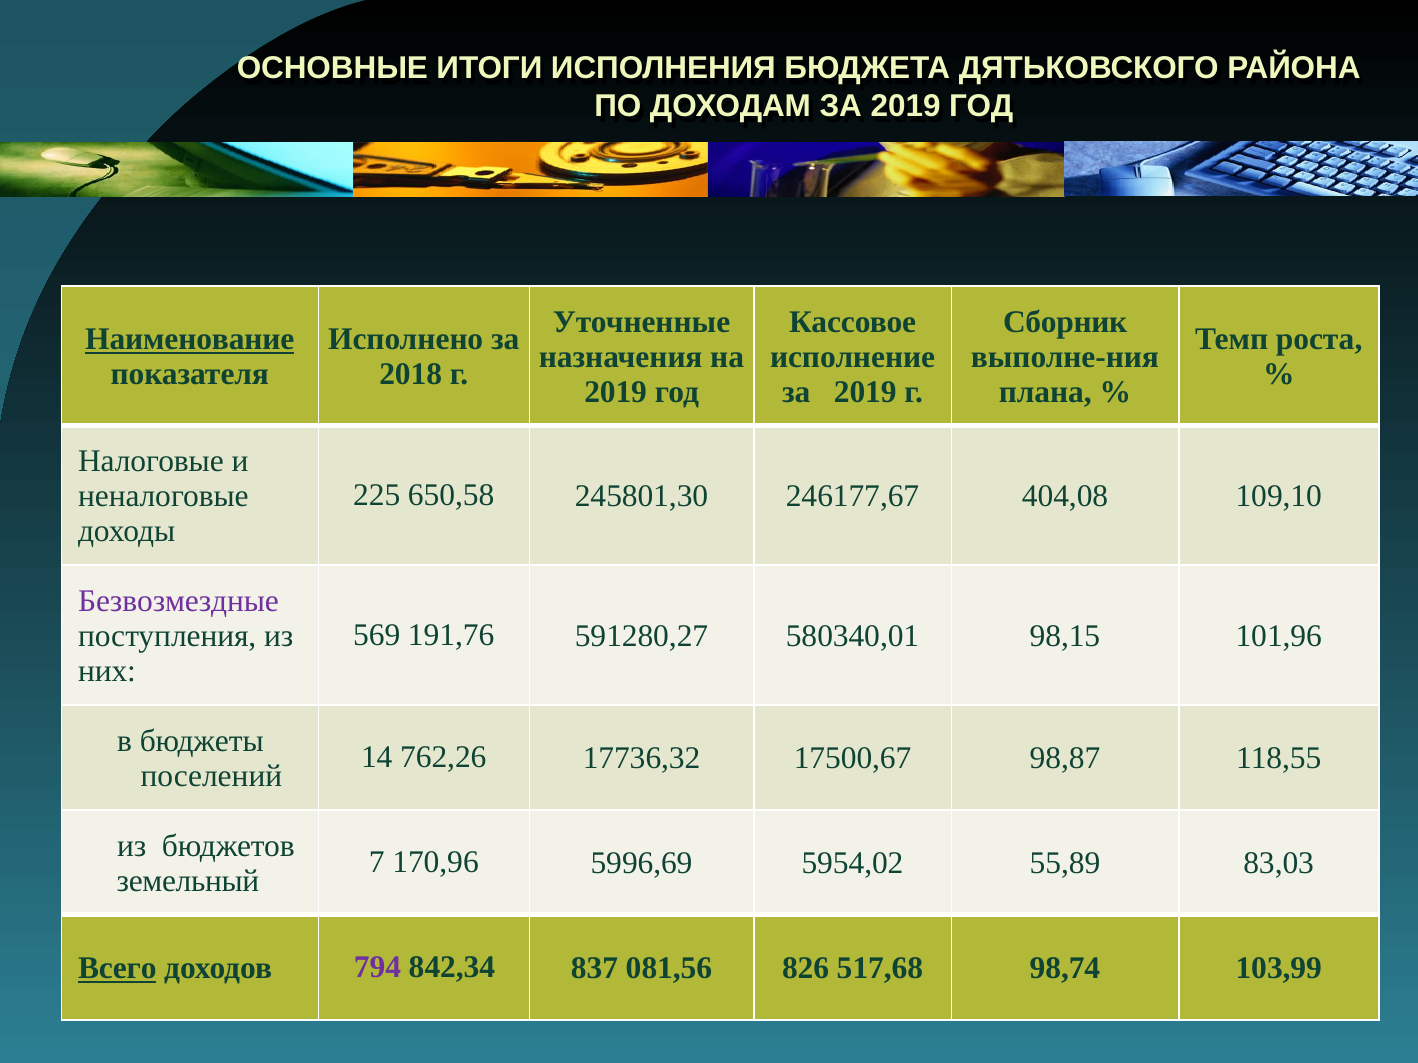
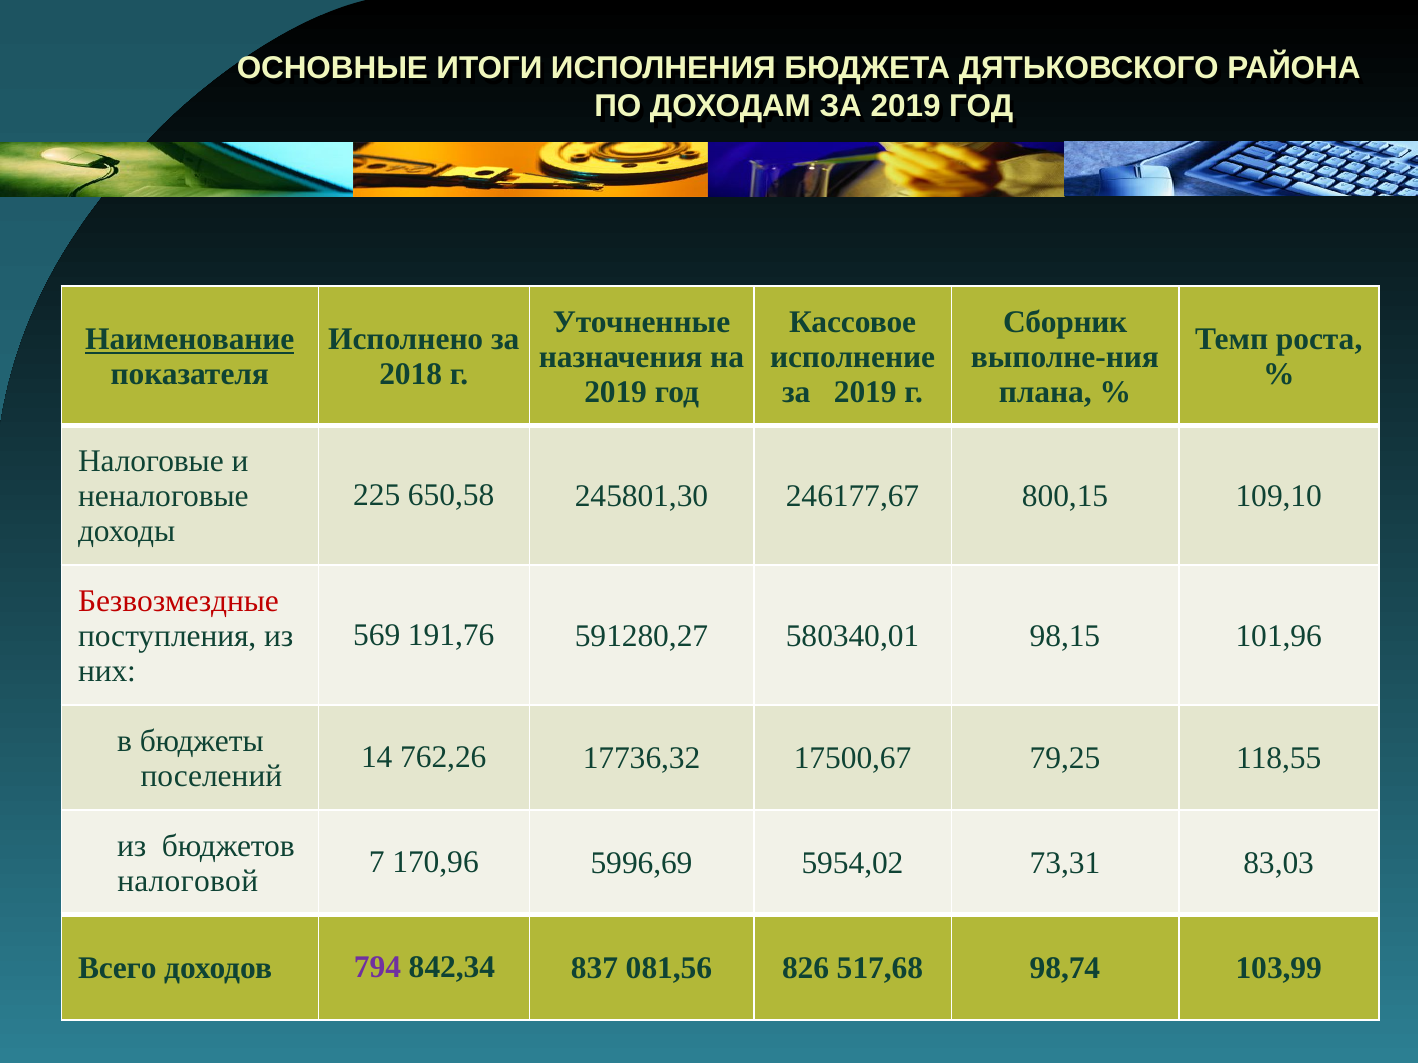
404,08: 404,08 -> 800,15
Безвозмездные colour: purple -> red
98,87: 98,87 -> 79,25
55,89: 55,89 -> 73,31
земельный: земельный -> налоговой
Всего underline: present -> none
